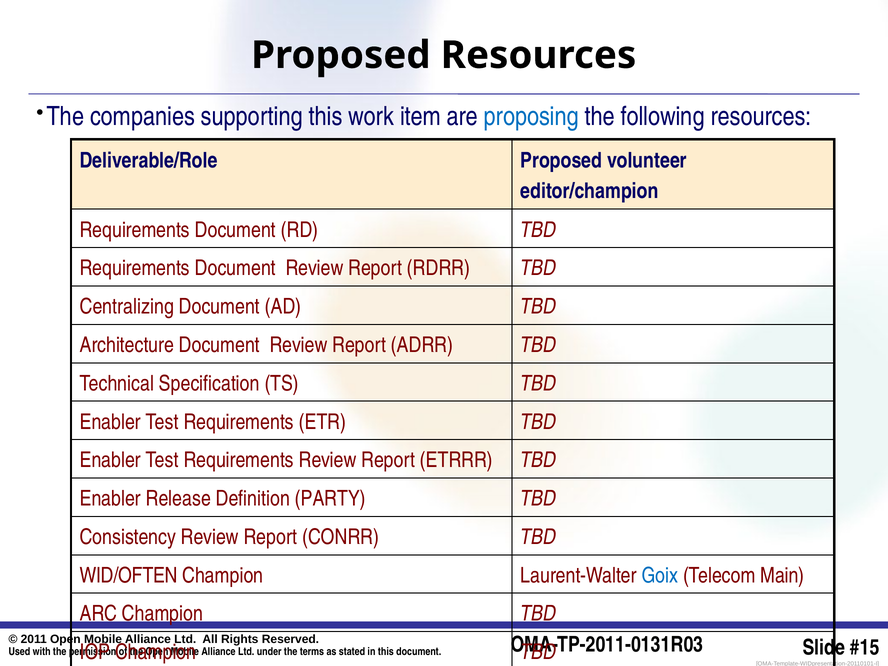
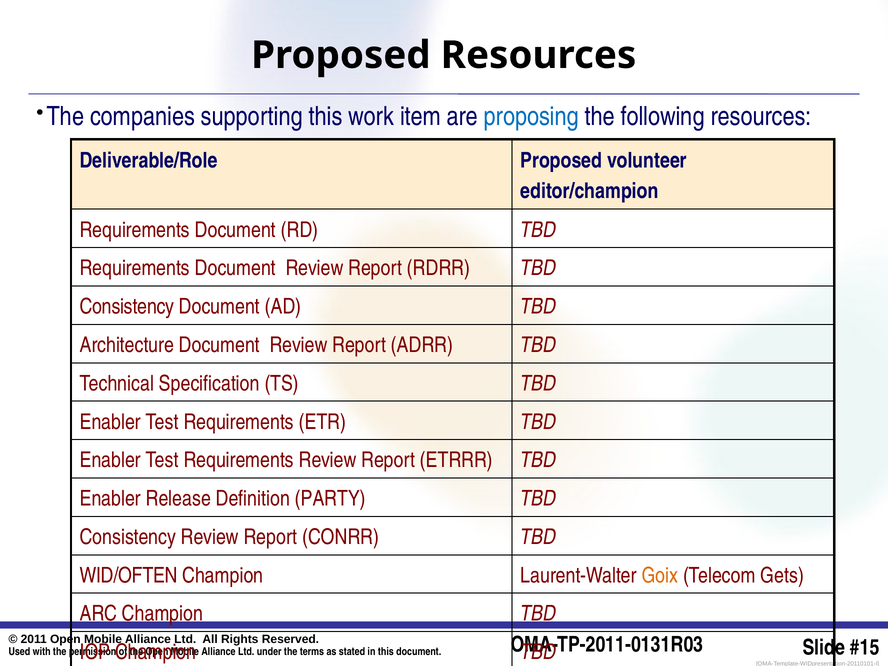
Centralizing at (127, 307): Centralizing -> Consistency
Goix colour: blue -> orange
Main: Main -> Gets
